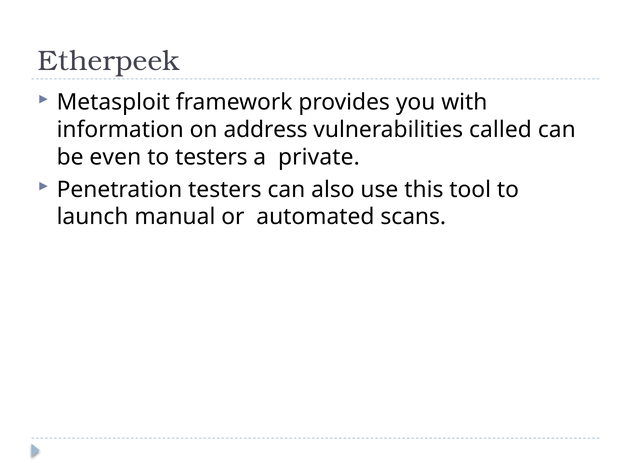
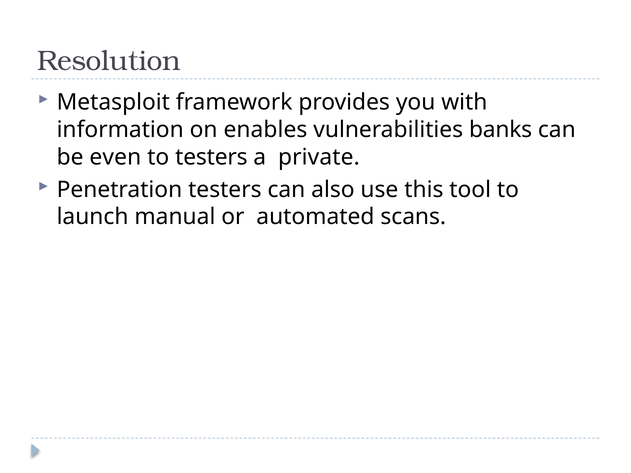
Etherpeek: Etherpeek -> Resolution
address: address -> enables
called: called -> banks
